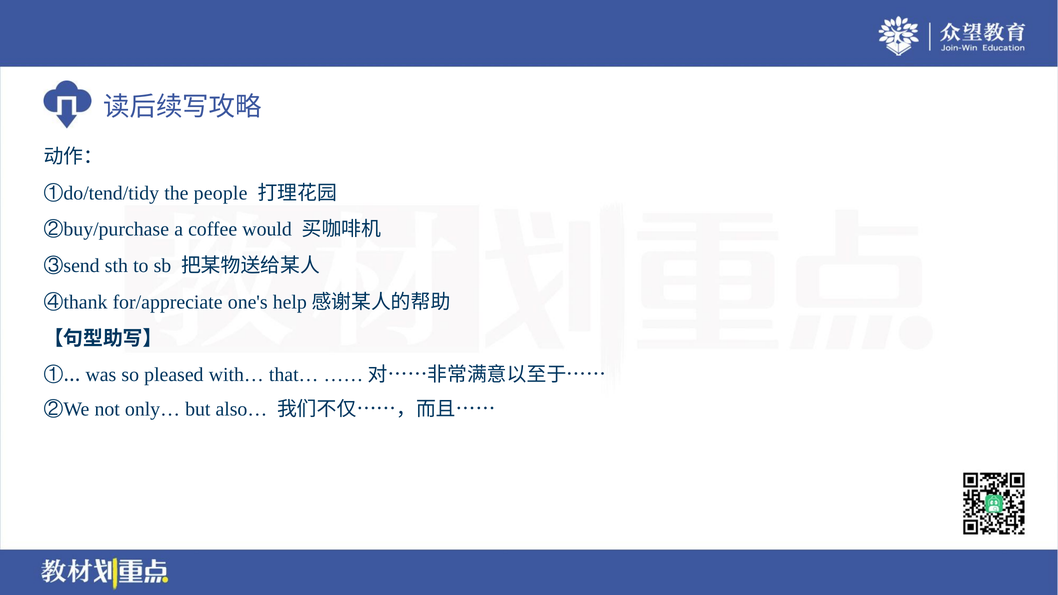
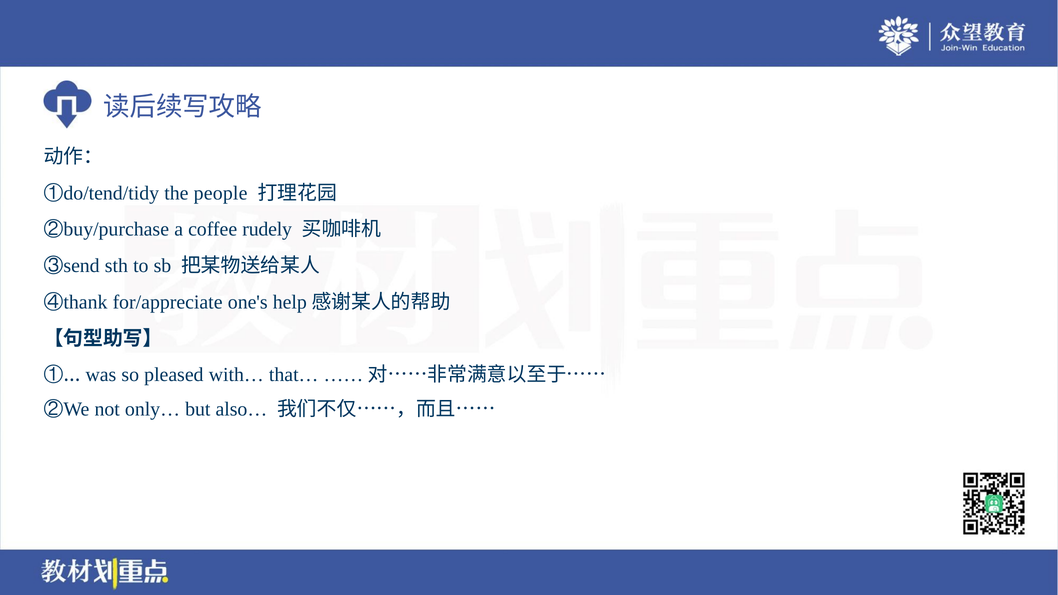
would: would -> rudely
